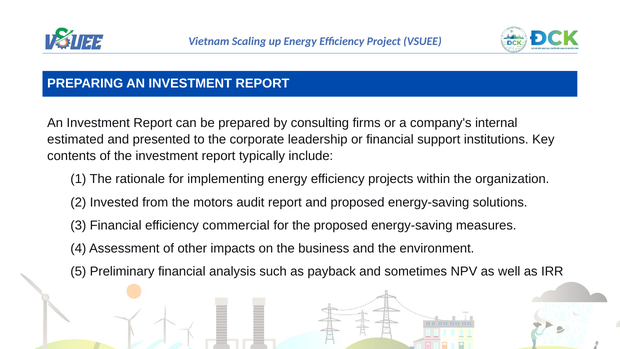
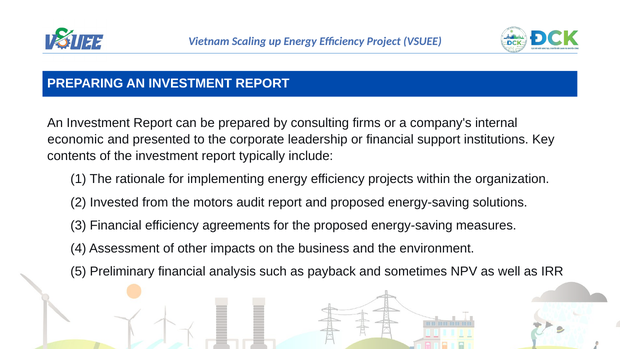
estimated: estimated -> economic
commercial: commercial -> agreements
